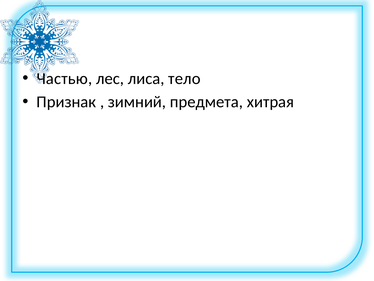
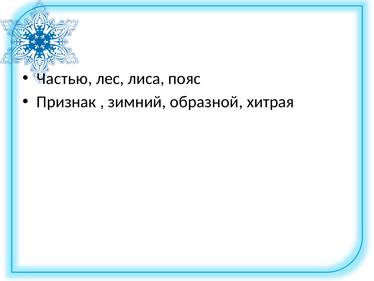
тело: тело -> пояс
предмета: предмета -> образной
